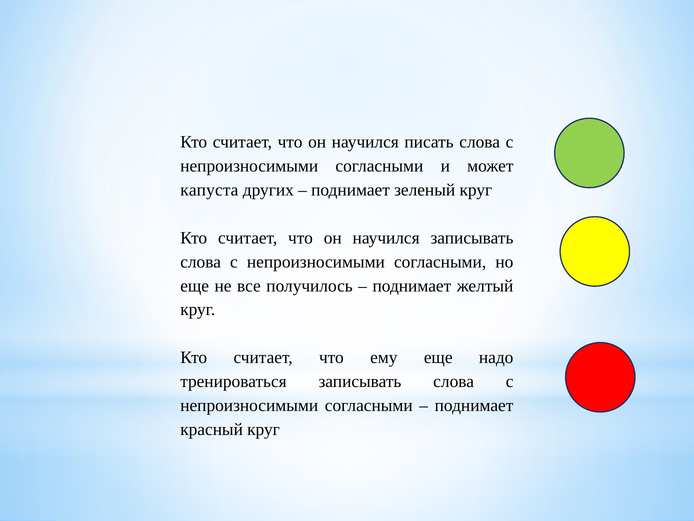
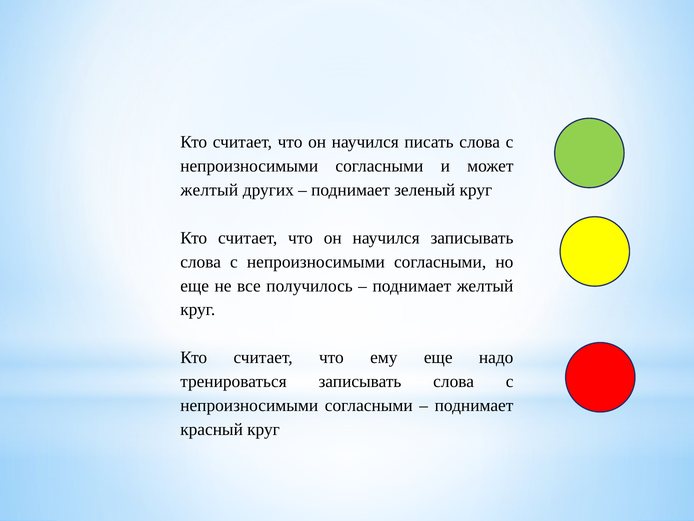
капуста at (209, 190): капуста -> желтый
